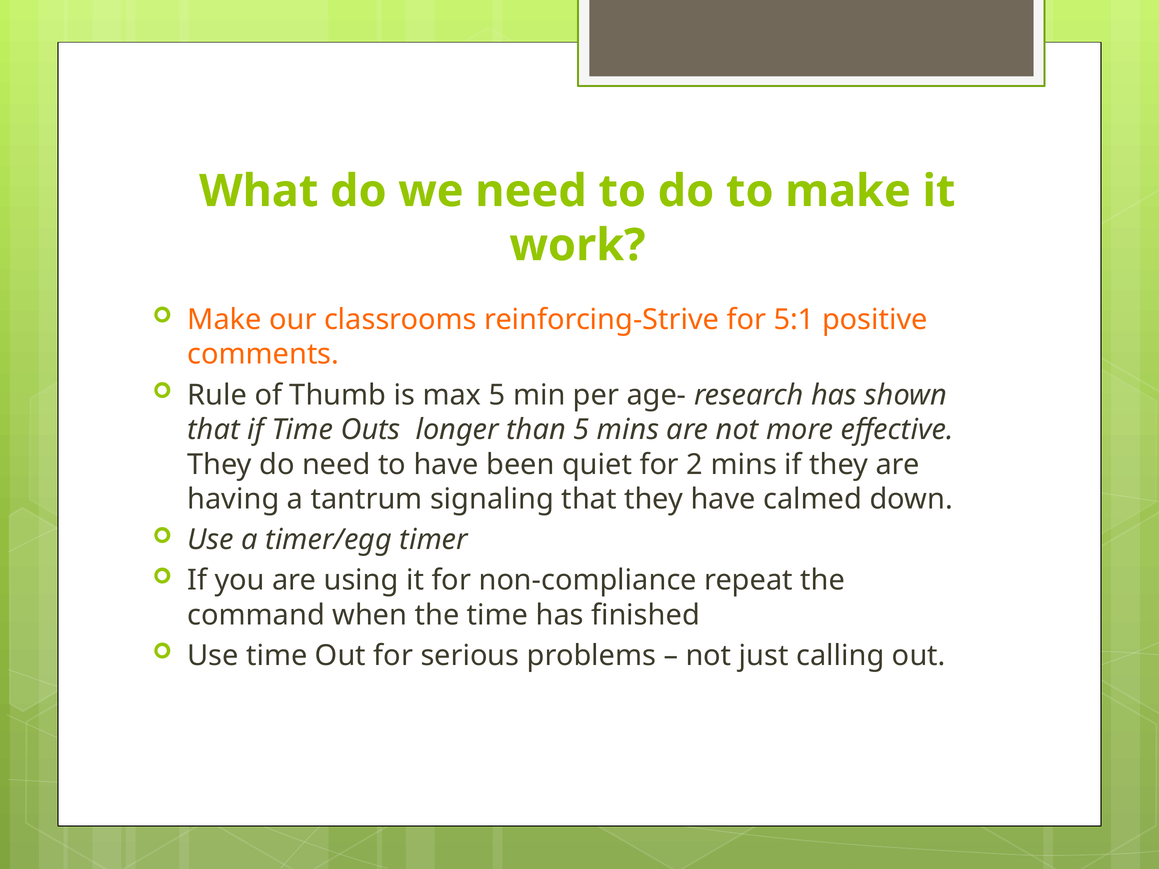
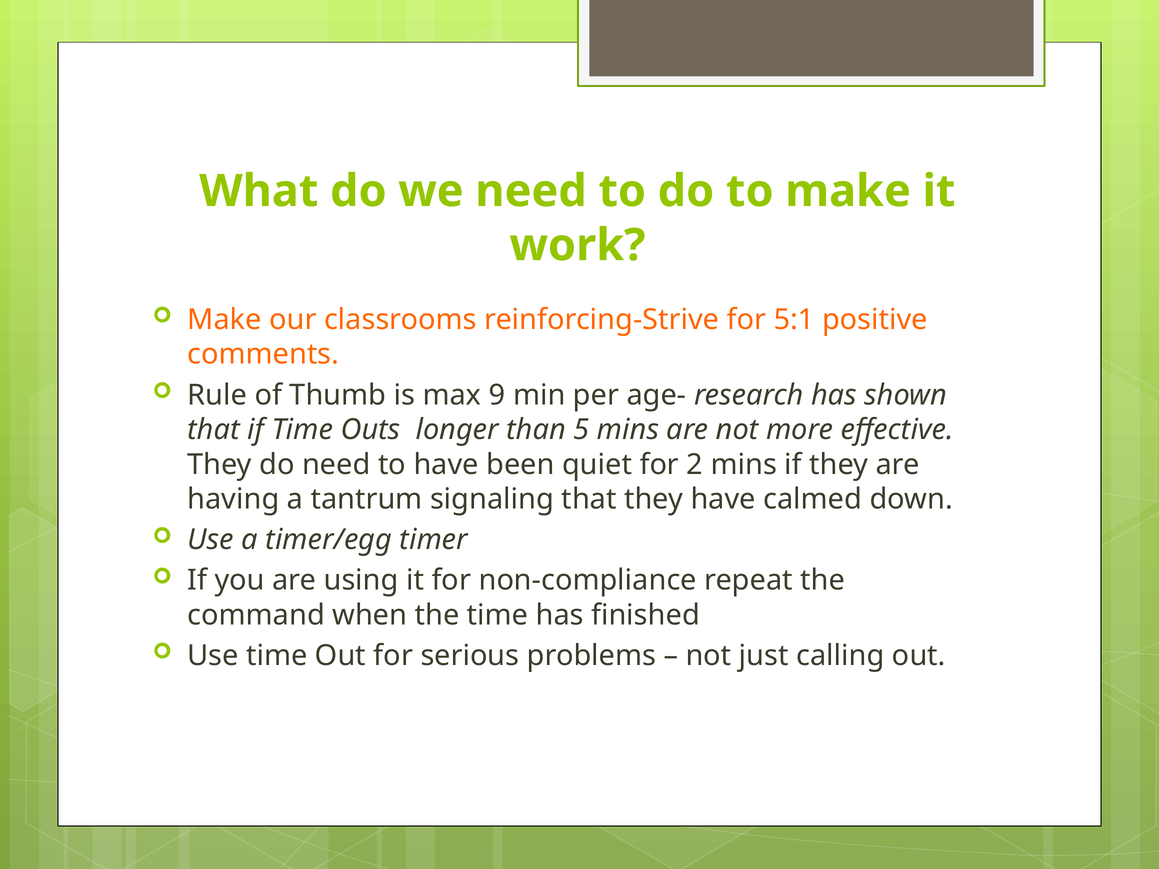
max 5: 5 -> 9
